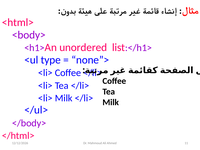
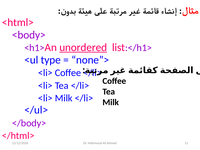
unordered underline: none -> present
